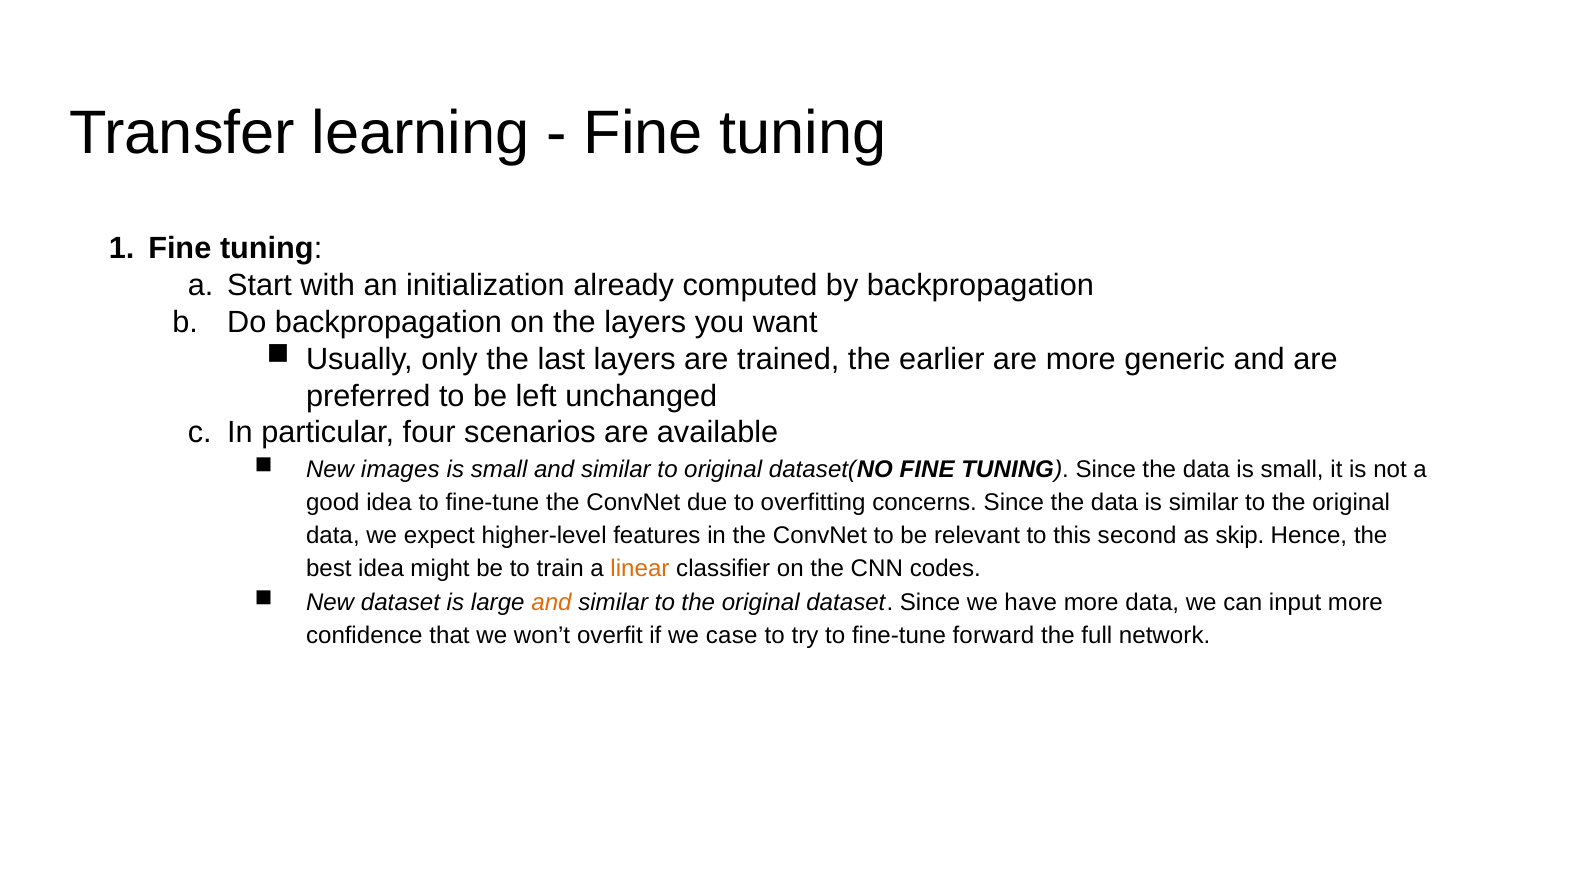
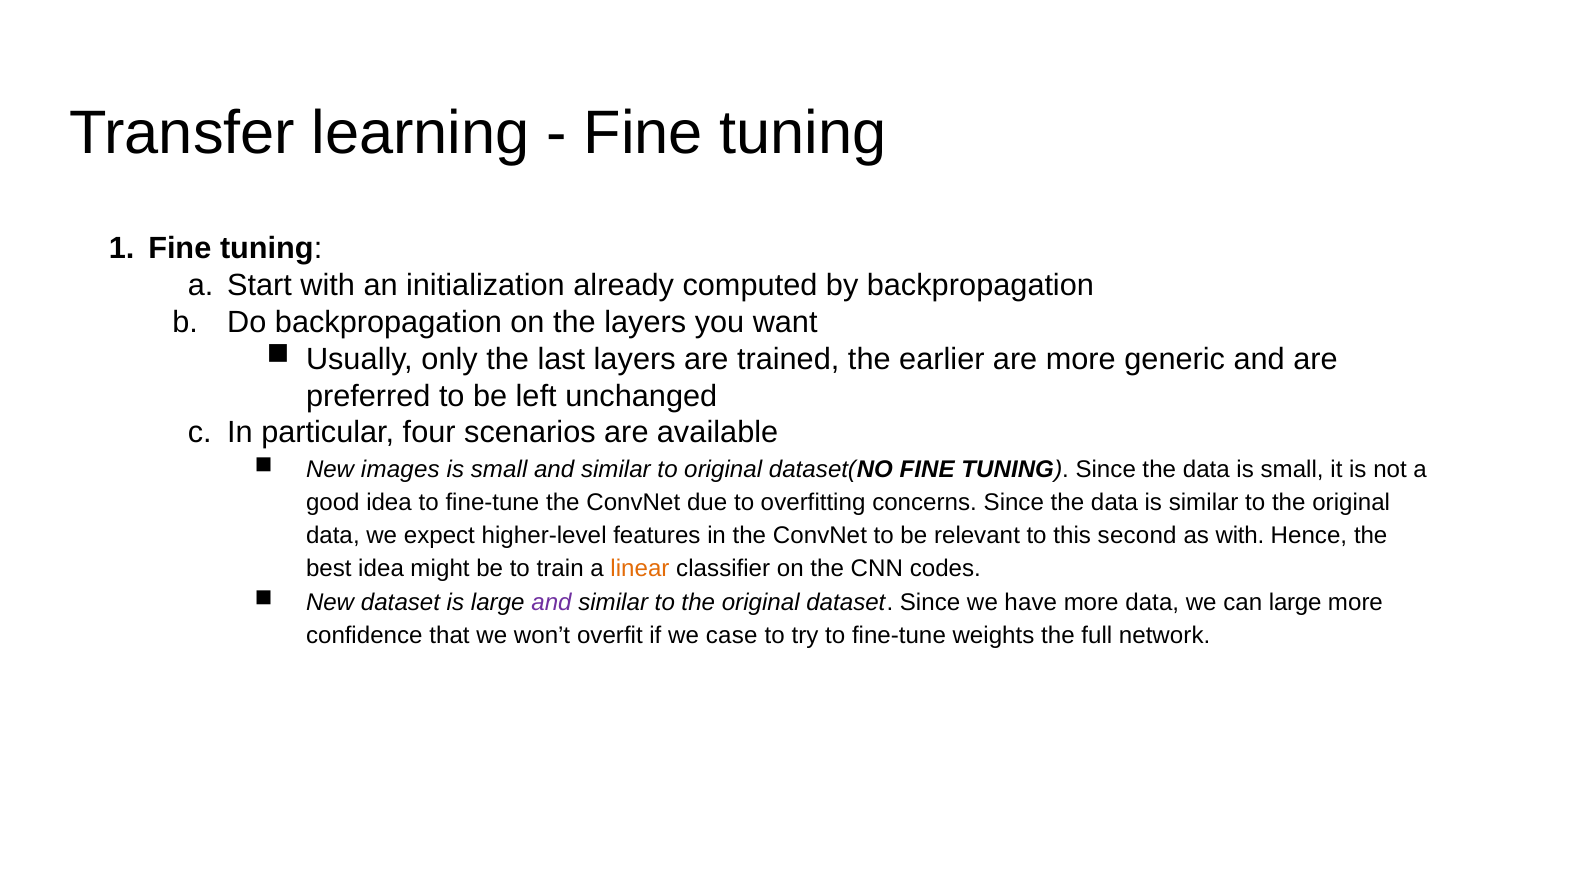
as skip: skip -> with
and at (551, 602) colour: orange -> purple
can input: input -> large
forward: forward -> weights
